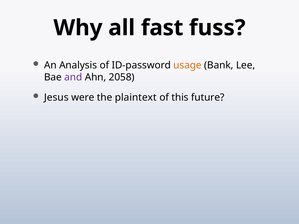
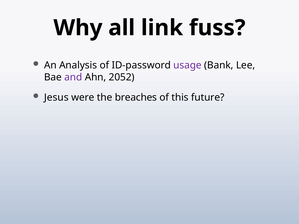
fast: fast -> link
usage colour: orange -> purple
2058: 2058 -> 2052
plaintext: plaintext -> breaches
